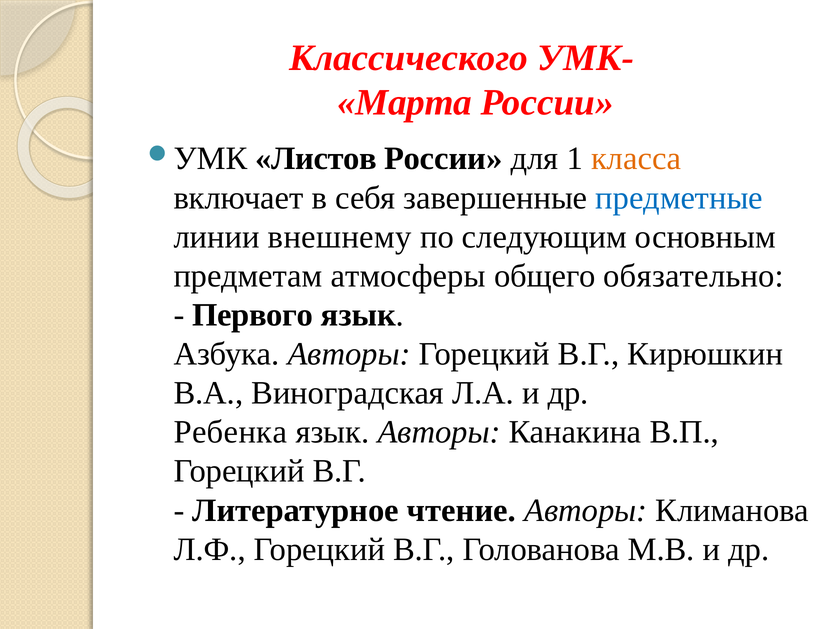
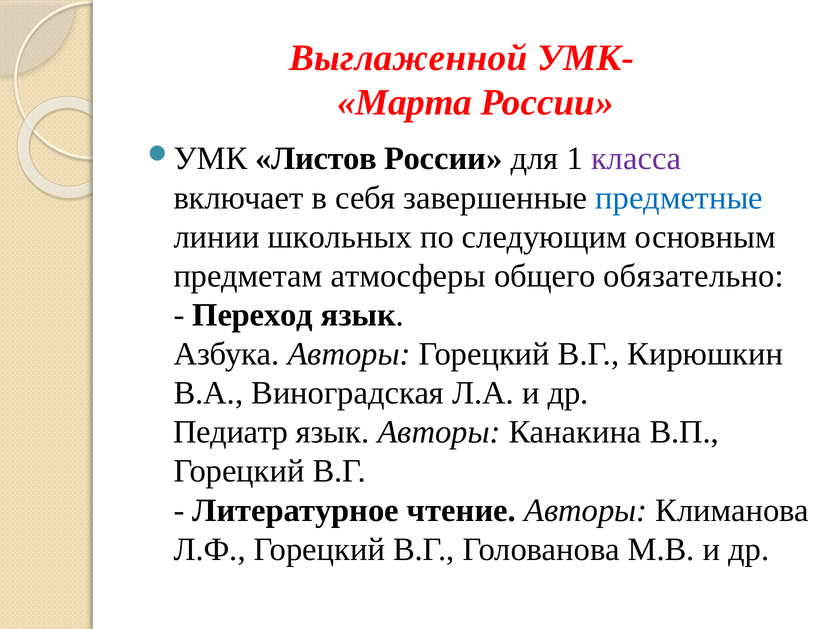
Классического: Классического -> Выглаженной
класса colour: orange -> purple
внешнему: внешнему -> школьных
Первого: Первого -> Переход
Ребенка: Ребенка -> Педиатр
